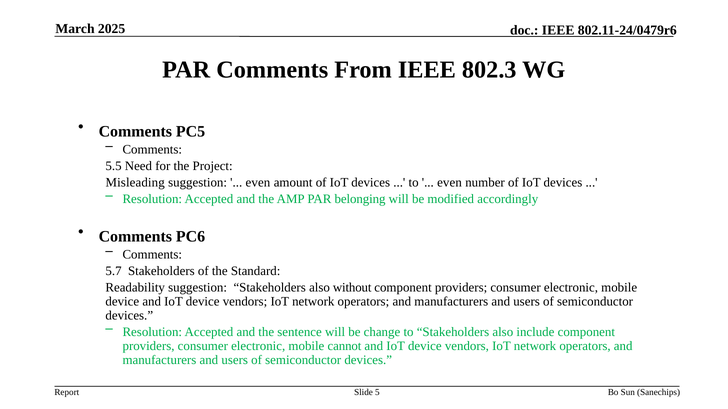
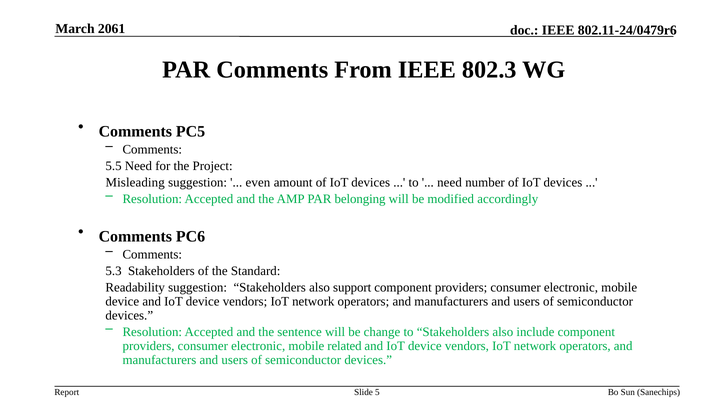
2025: 2025 -> 2061
even at (449, 183): even -> need
5.7: 5.7 -> 5.3
without: without -> support
cannot: cannot -> related
